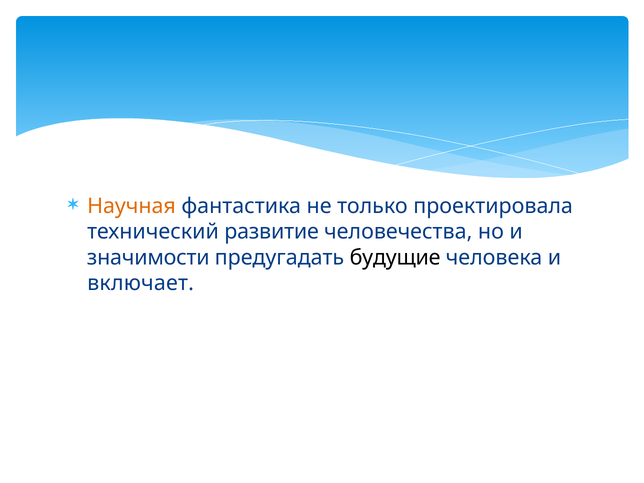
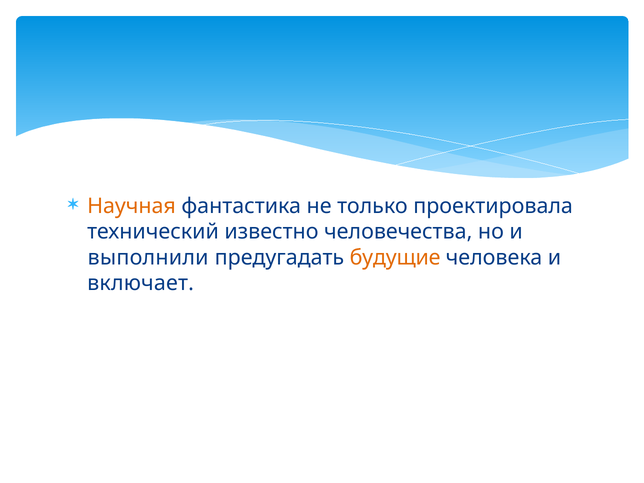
развитие: развитие -> известно
значимости: значимости -> выполнили
будущие colour: black -> orange
